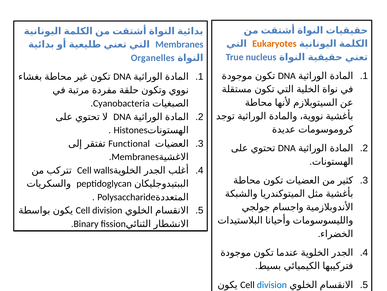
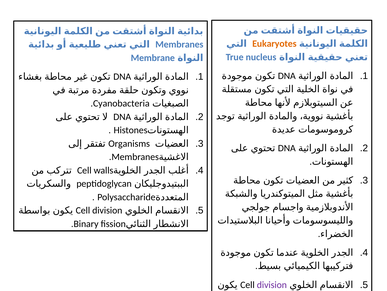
Organelles: Organelles -> Membrane
Functional: Functional -> Organisms
division at (272, 284) colour: blue -> purple
